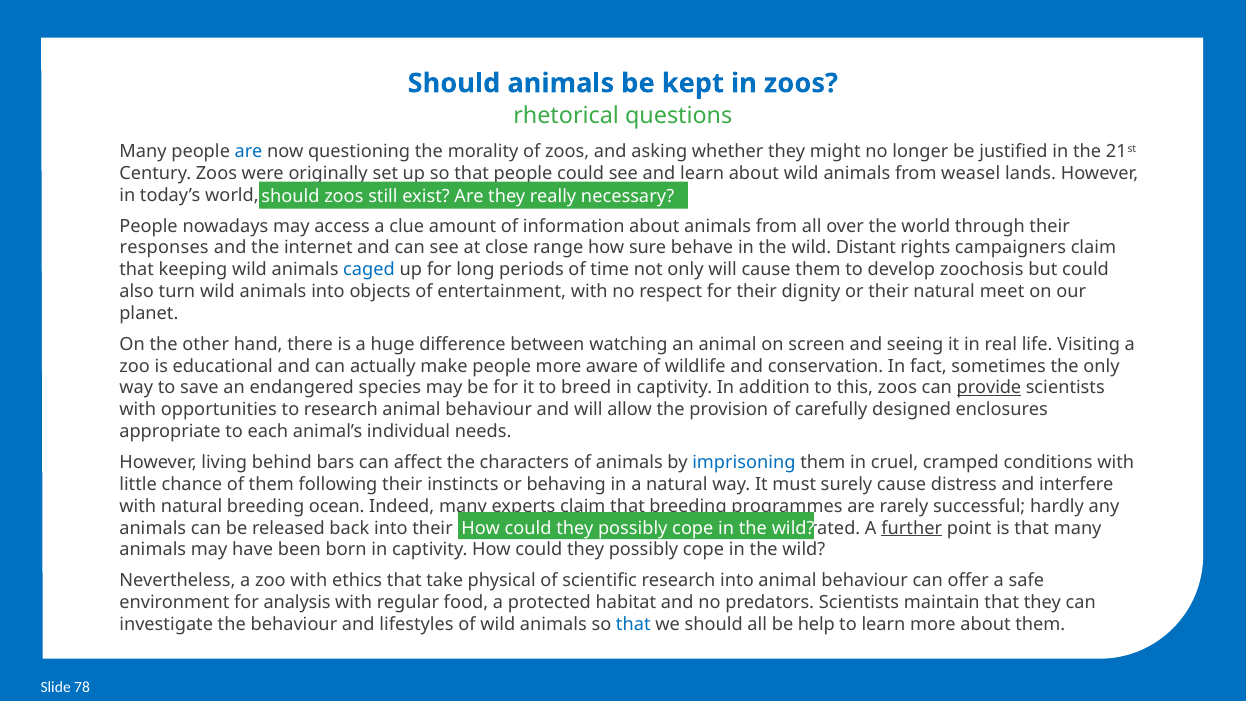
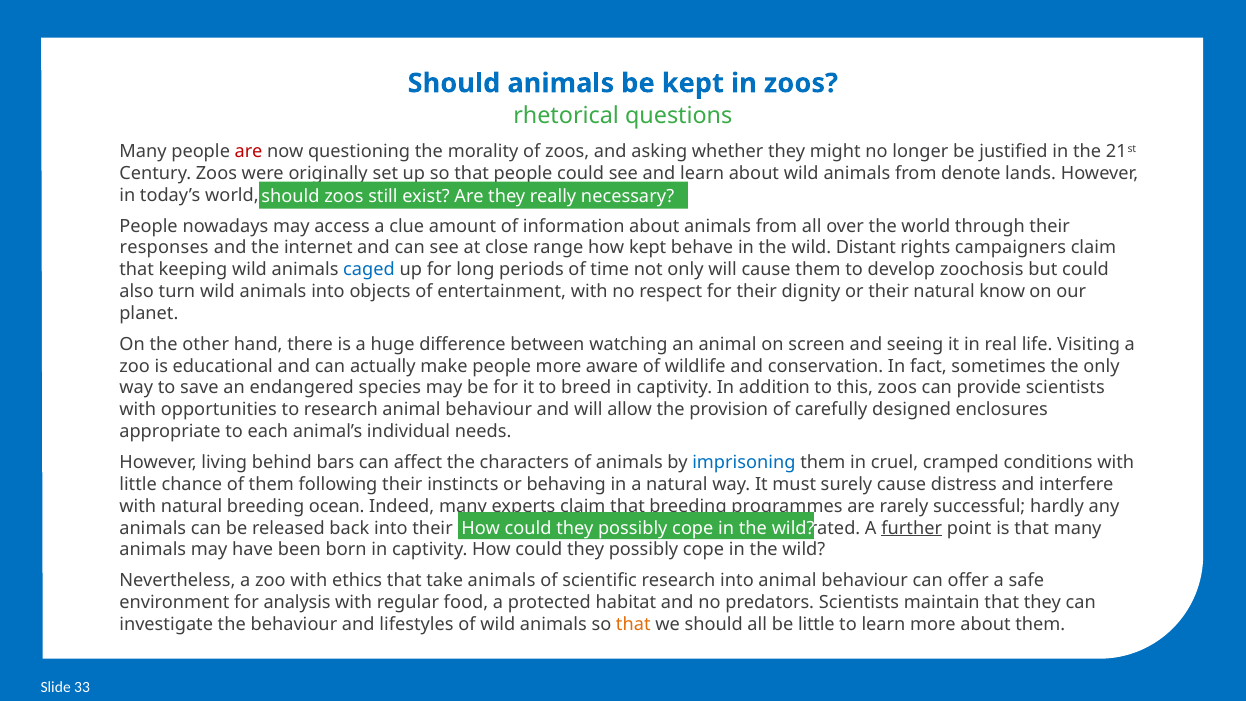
are at (249, 152) colour: blue -> red
weasel: weasel -> denote
how sure: sure -> kept
meet: meet -> know
provide underline: present -> none
take physical: physical -> animals
that at (633, 624) colour: blue -> orange
be help: help -> little
78: 78 -> 33
